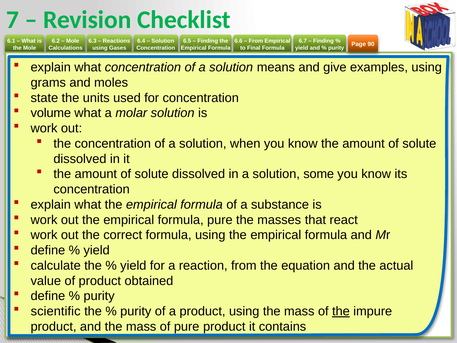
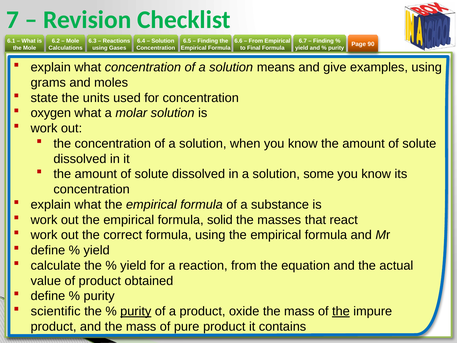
volume: volume -> oxygen
formula pure: pure -> solid
purity at (136, 311) underline: none -> present
product using: using -> oxide
